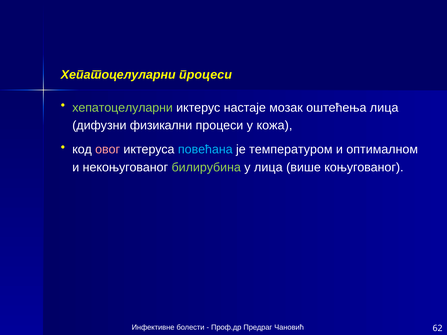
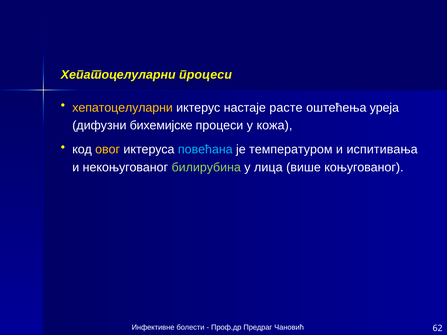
хепатоцелуларни at (123, 108) colour: light green -> yellow
мозак: мозак -> расте
оштећења лица: лица -> уреја
физикални: физикални -> бихемијске
овог colour: pink -> yellow
оптималном: оптималном -> испитивања
